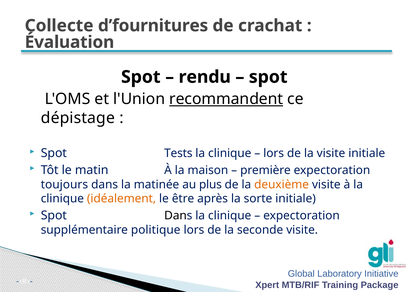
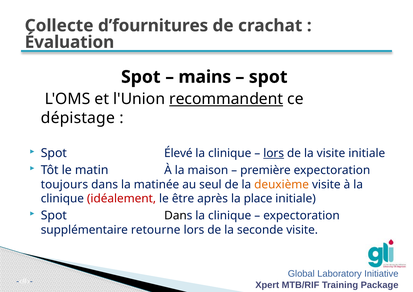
rendu: rendu -> mains
Tests: Tests -> Élevé
lors at (274, 153) underline: none -> present
plus: plus -> seul
idéalement colour: orange -> red
sorte: sorte -> place
politique: politique -> retourne
